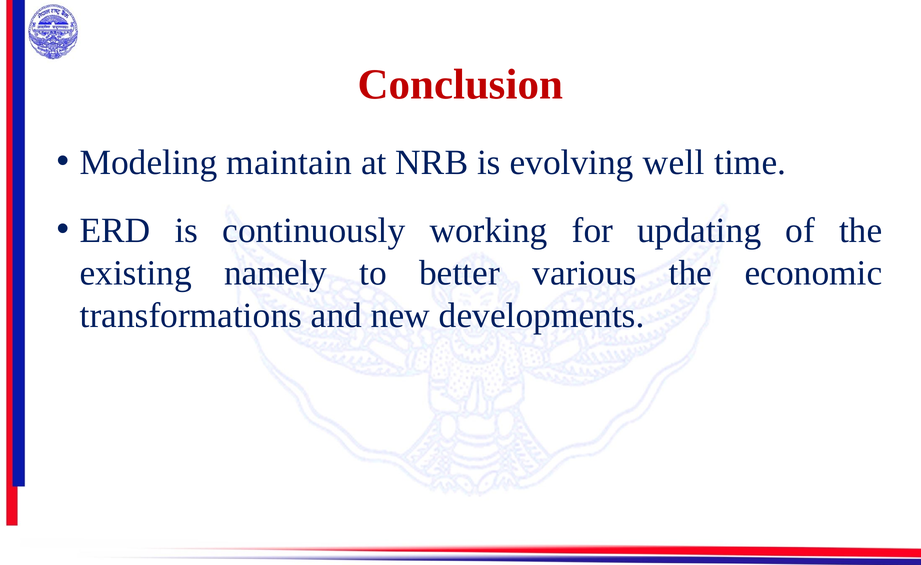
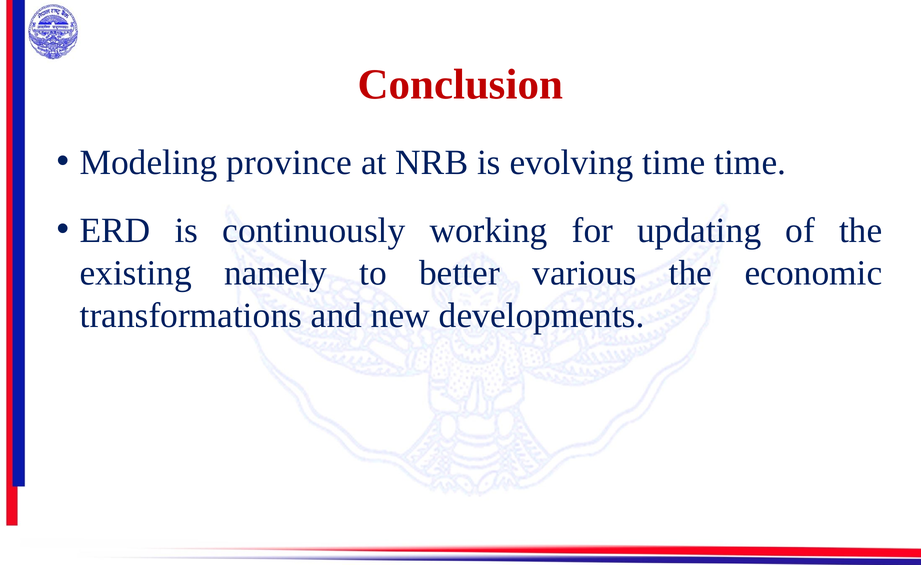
maintain: maintain -> province
evolving well: well -> time
